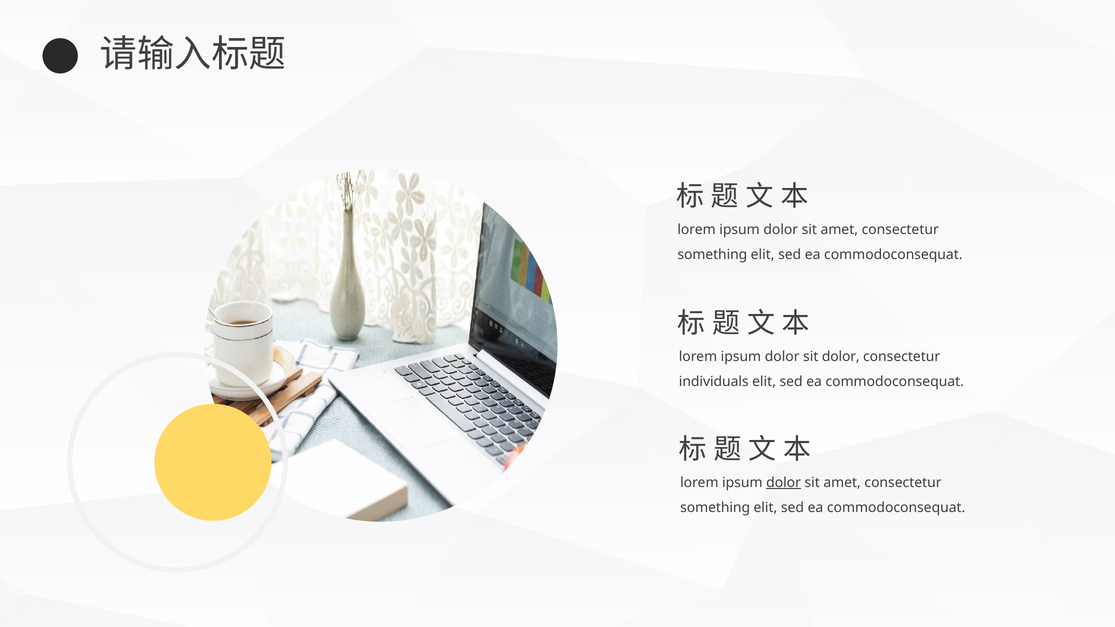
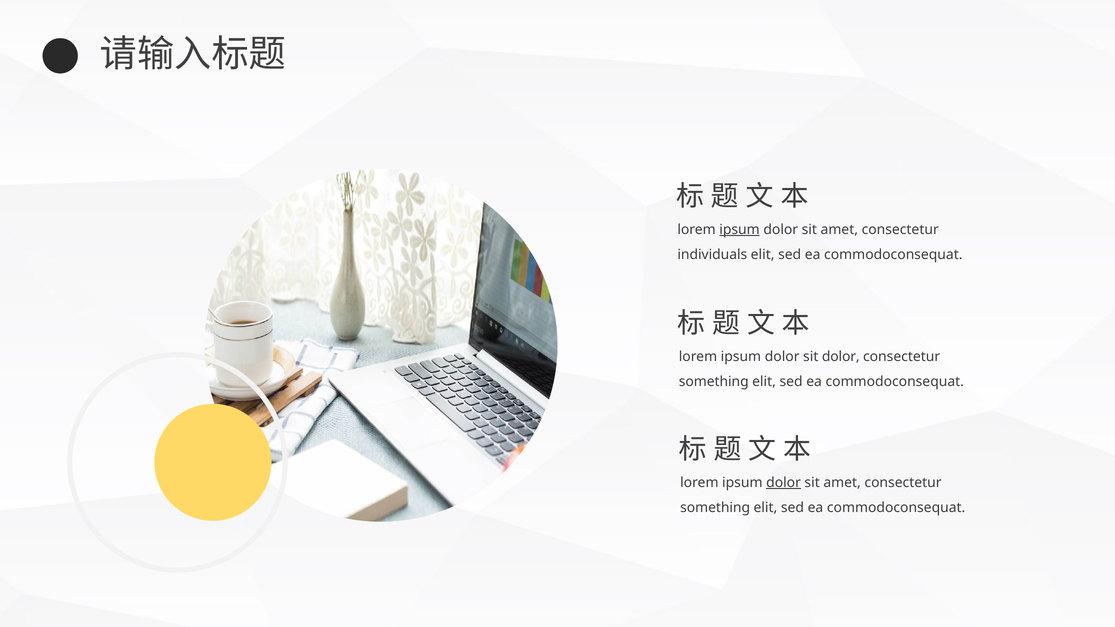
ipsum at (740, 230) underline: none -> present
something at (712, 255): something -> individuals
individuals at (714, 382): individuals -> something
